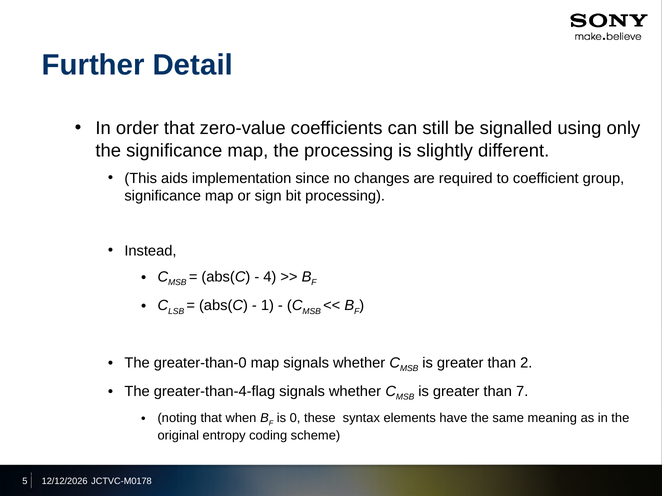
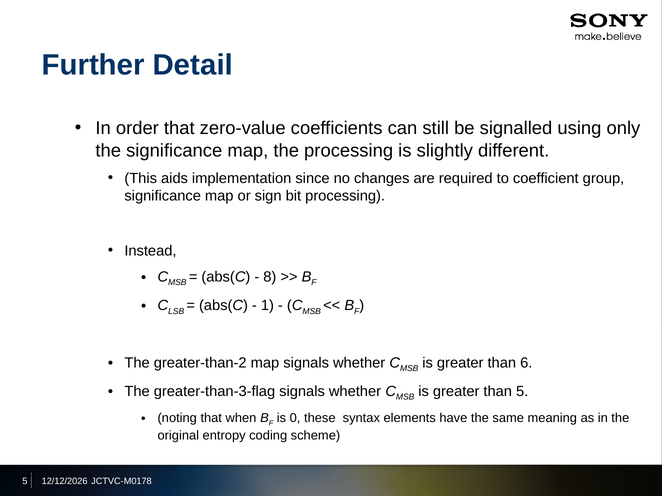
4: 4 -> 8
greater-than-0: greater-than-0 -> greater-than-2
2: 2 -> 6
greater-than-4-flag: greater-than-4-flag -> greater-than-3-flag
than 7: 7 -> 5
